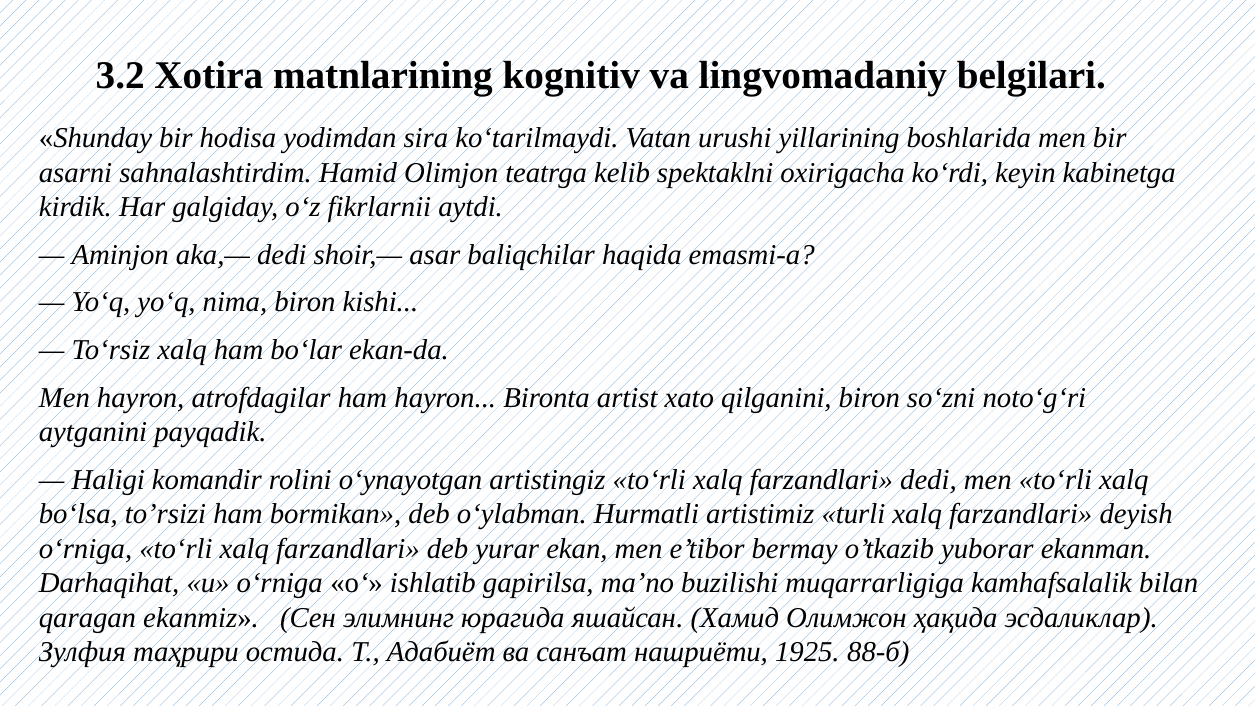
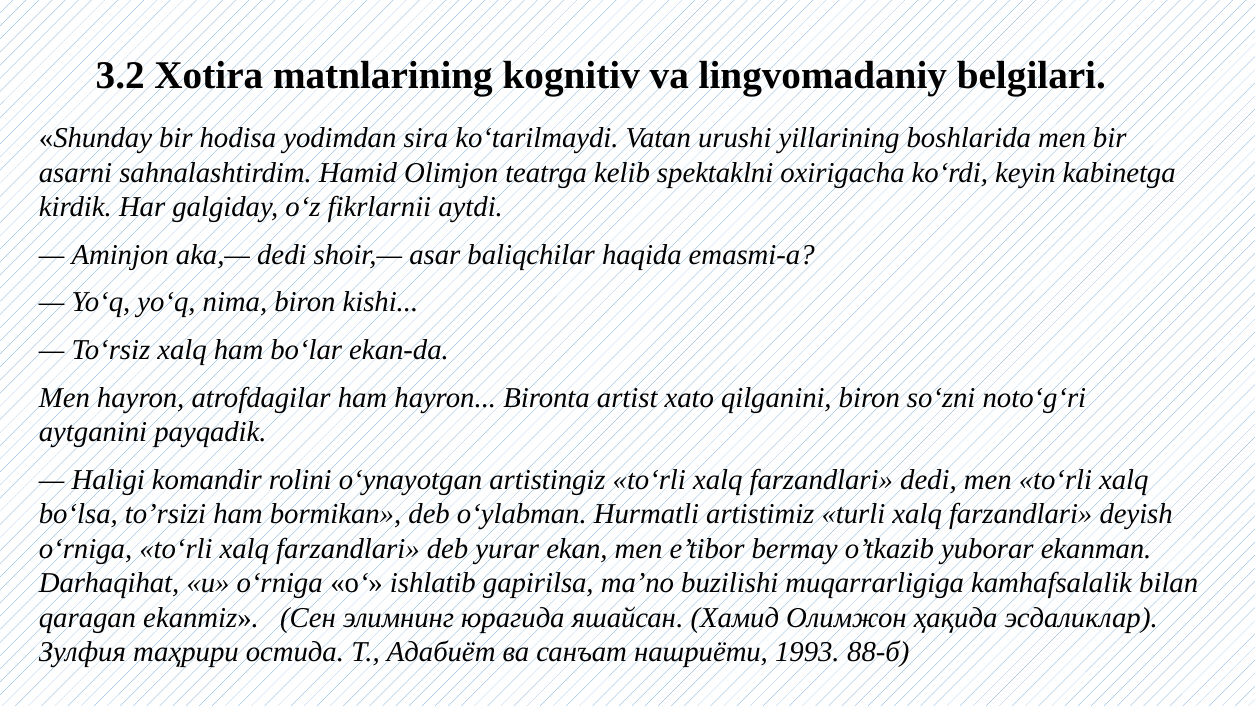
1925: 1925 -> 1993
